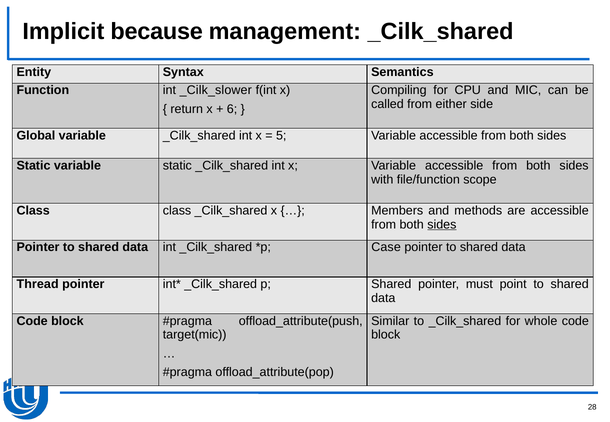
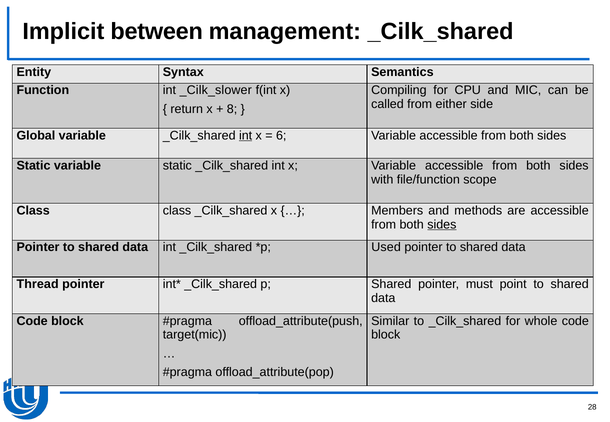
because: because -> between
6: 6 -> 8
int at (246, 136) underline: none -> present
5: 5 -> 6
Case: Case -> Used
